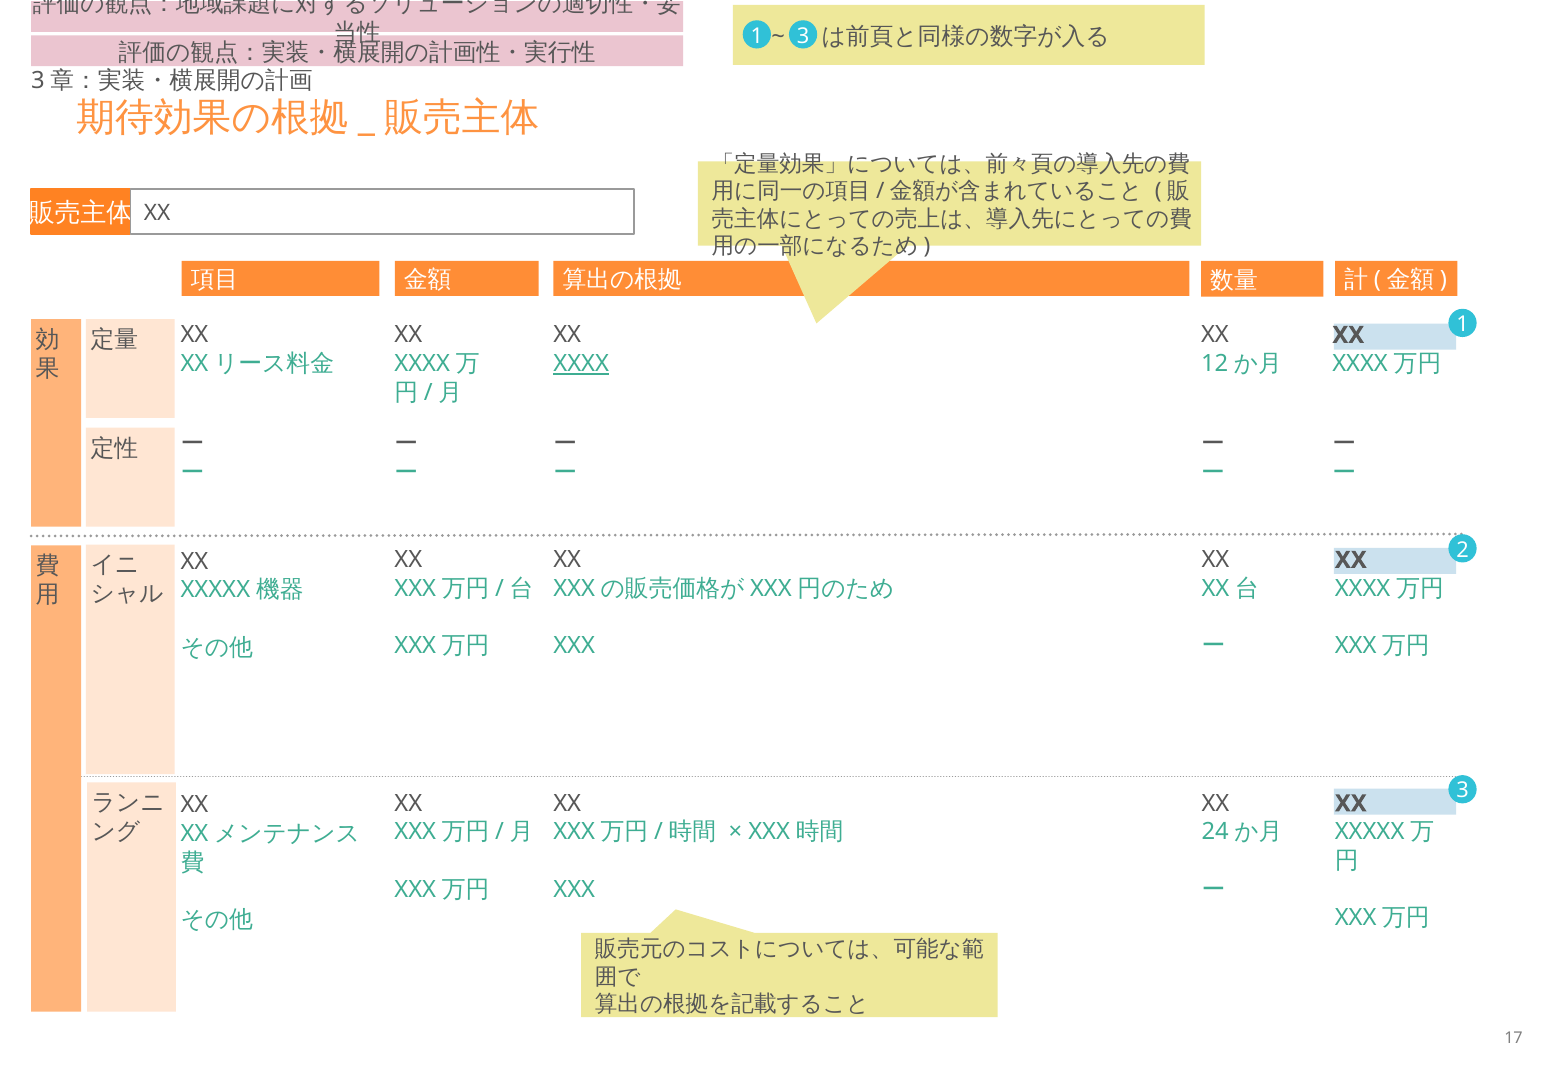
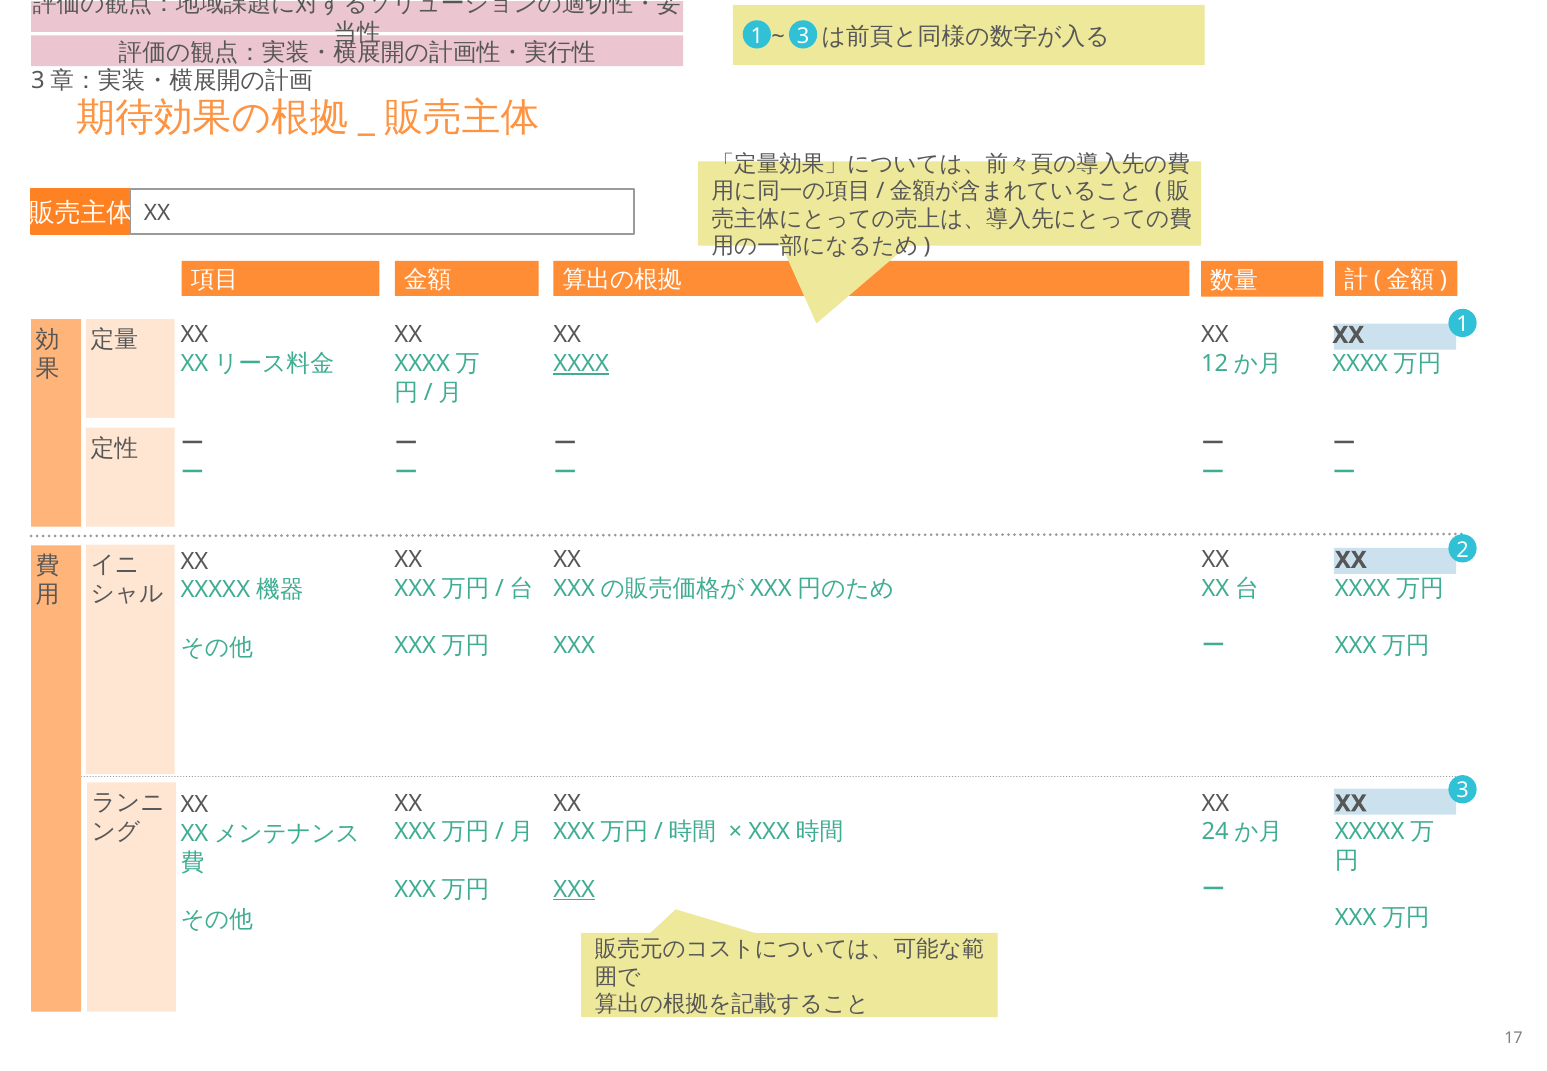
XXX at (574, 889) underline: none -> present
